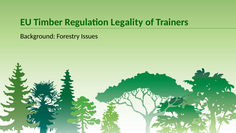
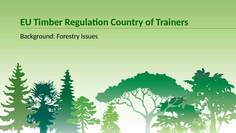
Legality: Legality -> Country
